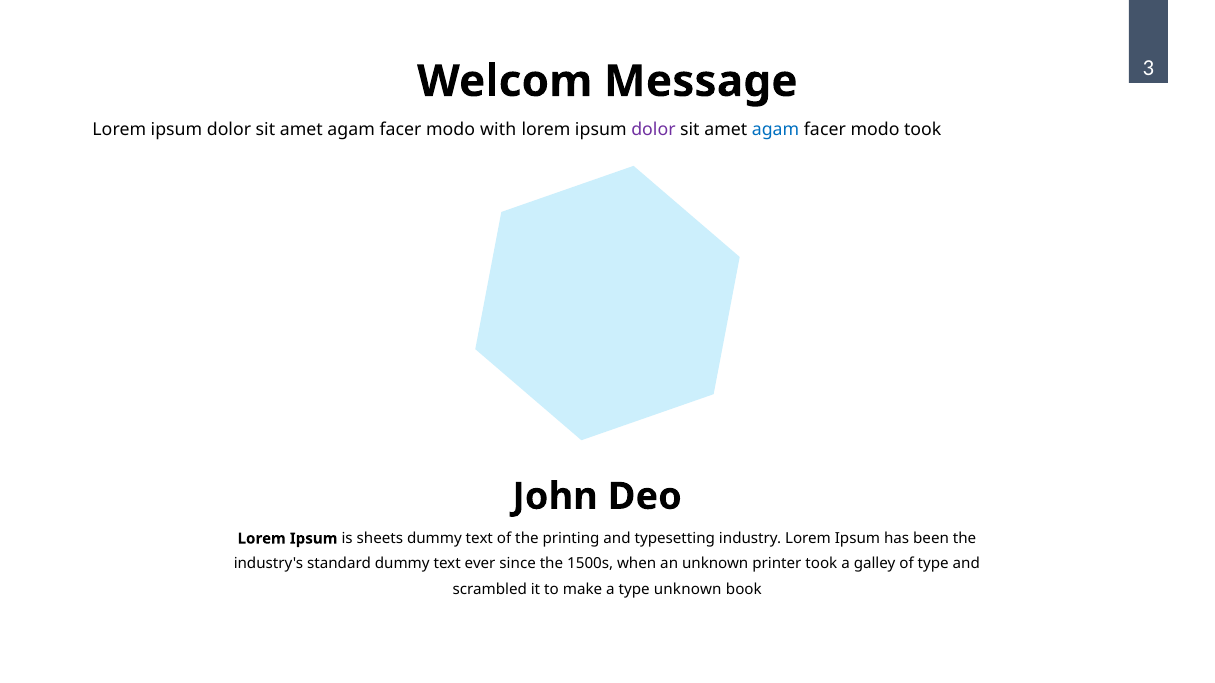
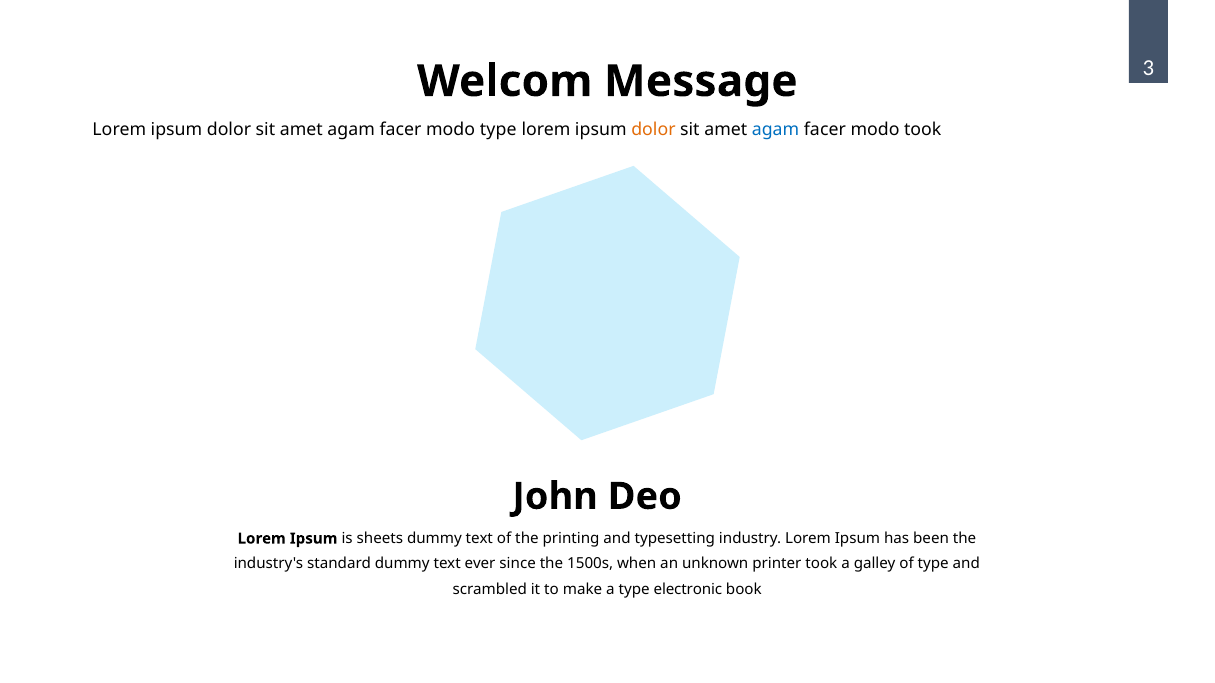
modo with: with -> type
dolor at (653, 129) colour: purple -> orange
type unknown: unknown -> electronic
